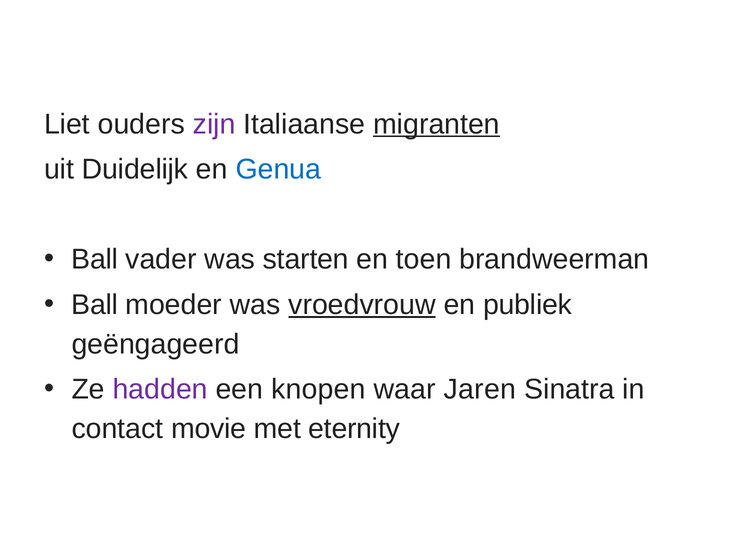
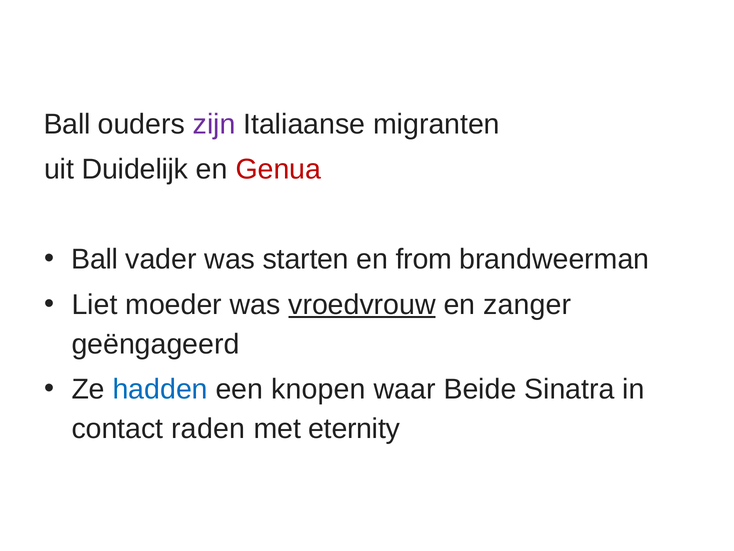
Liet at (67, 124): Liet -> Ball
migranten underline: present -> none
Genua colour: blue -> red
toen: toen -> from
Ball at (95, 304): Ball -> Liet
publiek: publiek -> zanger
hadden colour: purple -> blue
Jaren: Jaren -> Beide
movie: movie -> raden
